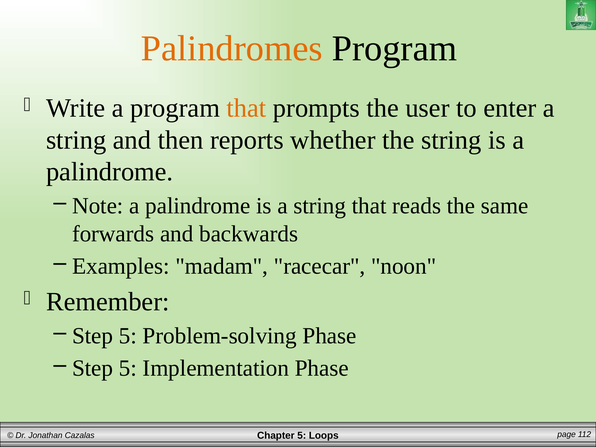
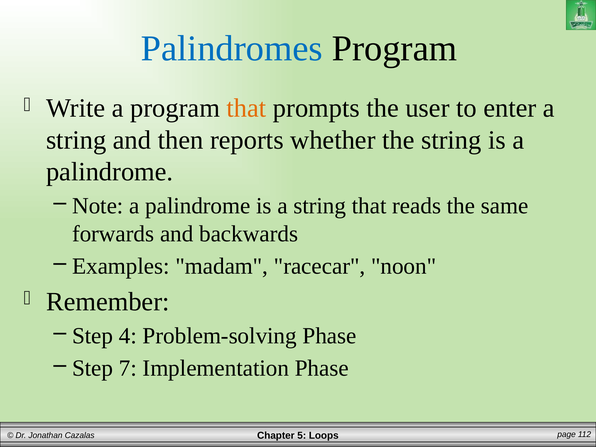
Palindromes colour: orange -> blue
5 at (128, 336): 5 -> 4
5 at (128, 368): 5 -> 7
